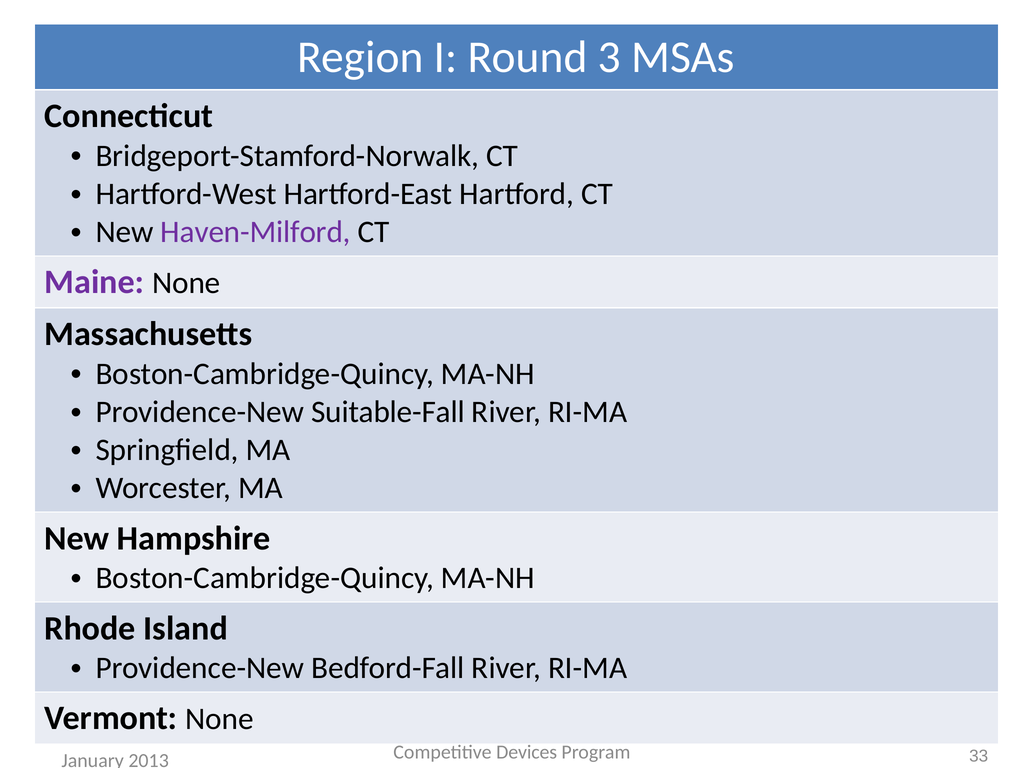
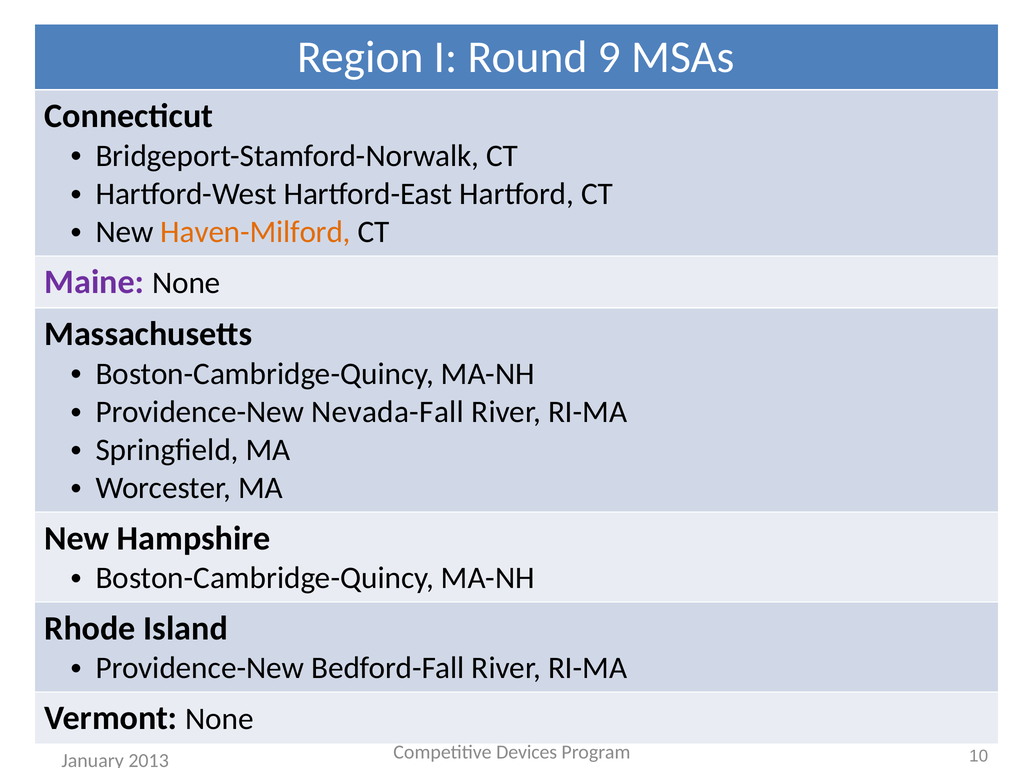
3: 3 -> 9
Haven-Milford colour: purple -> orange
Suitable-Fall: Suitable-Fall -> Nevada-Fall
33: 33 -> 10
